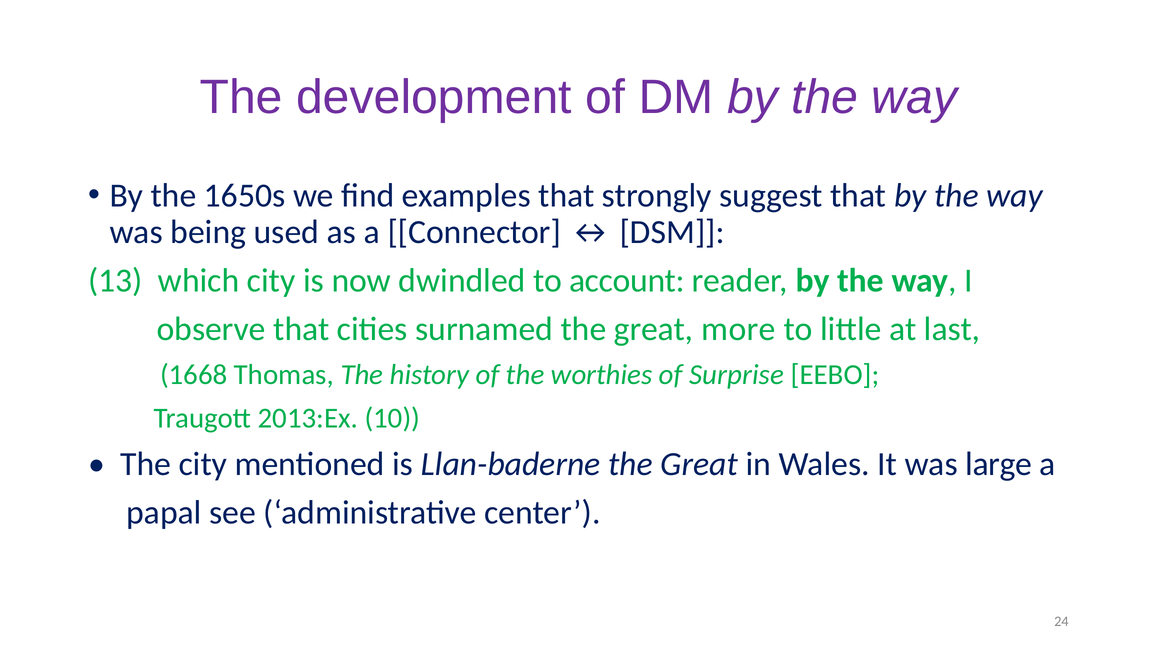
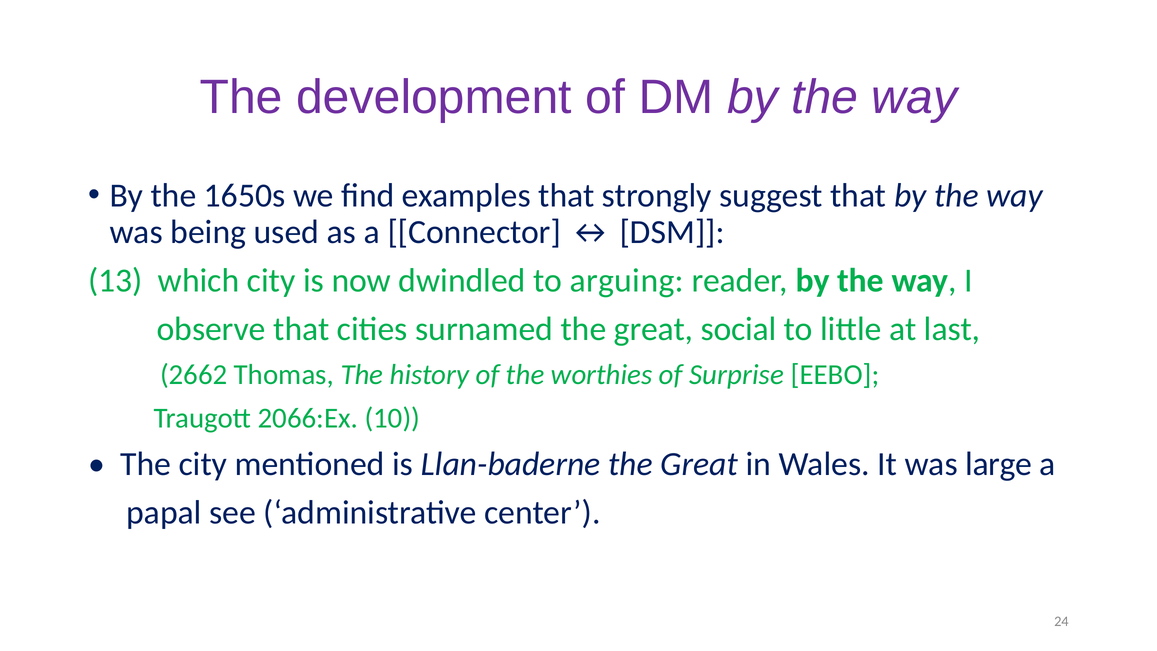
account: account -> arguing
more: more -> social
1668: 1668 -> 2662
2013:Ex: 2013:Ex -> 2066:Ex
